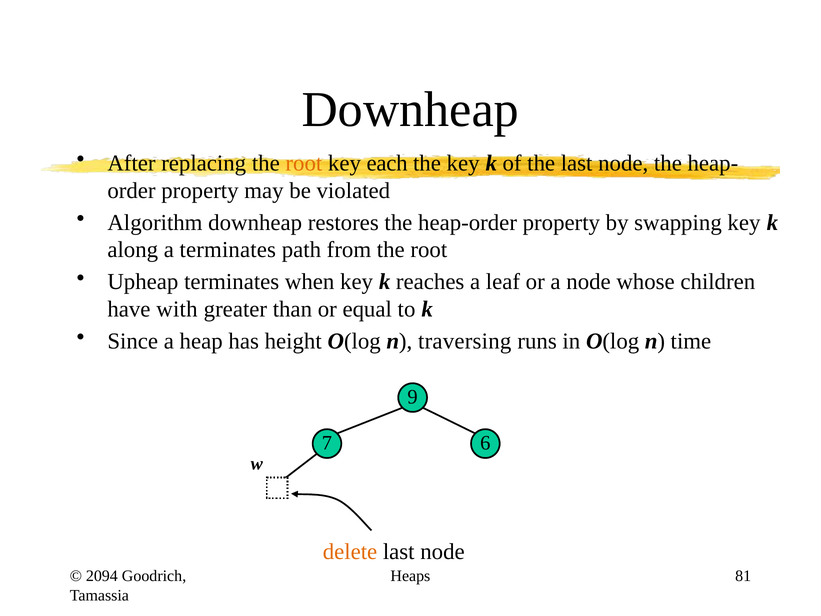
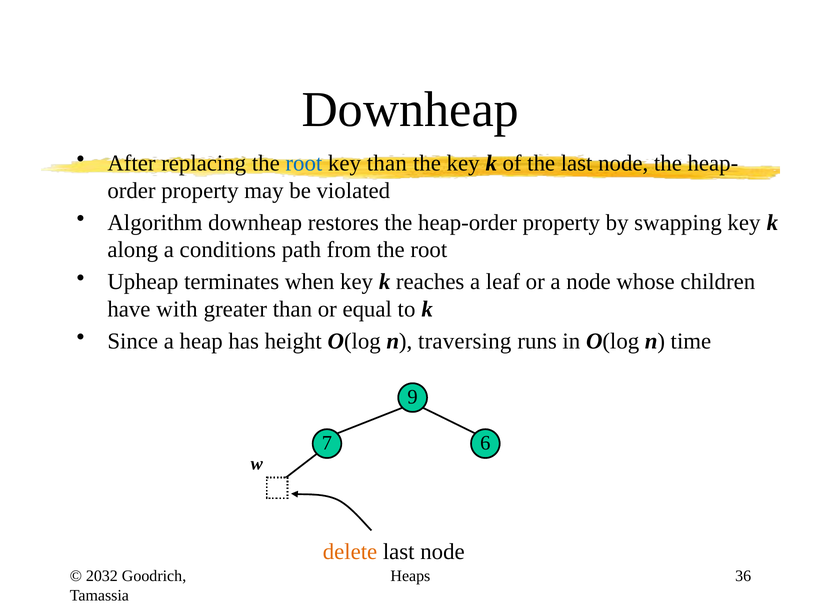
root at (304, 163) colour: orange -> blue
key each: each -> than
a terminates: terminates -> conditions
2094: 2094 -> 2032
81: 81 -> 36
